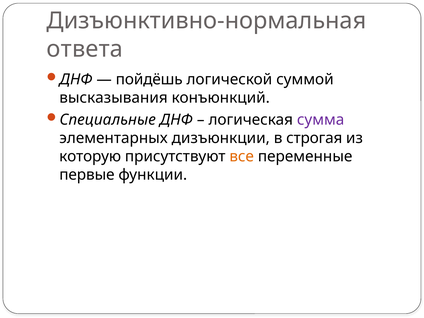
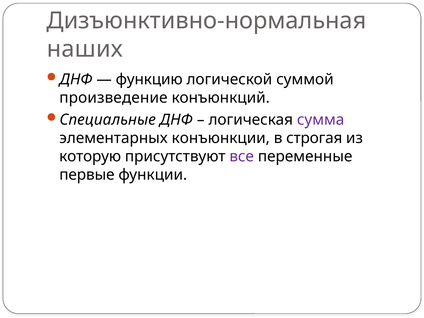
ответа: ответа -> наших
пойдёшь: пойдёшь -> функцию
высказывания: высказывания -> произведение
дизъюнкции: дизъюнкции -> конъюнкции
все colour: orange -> purple
